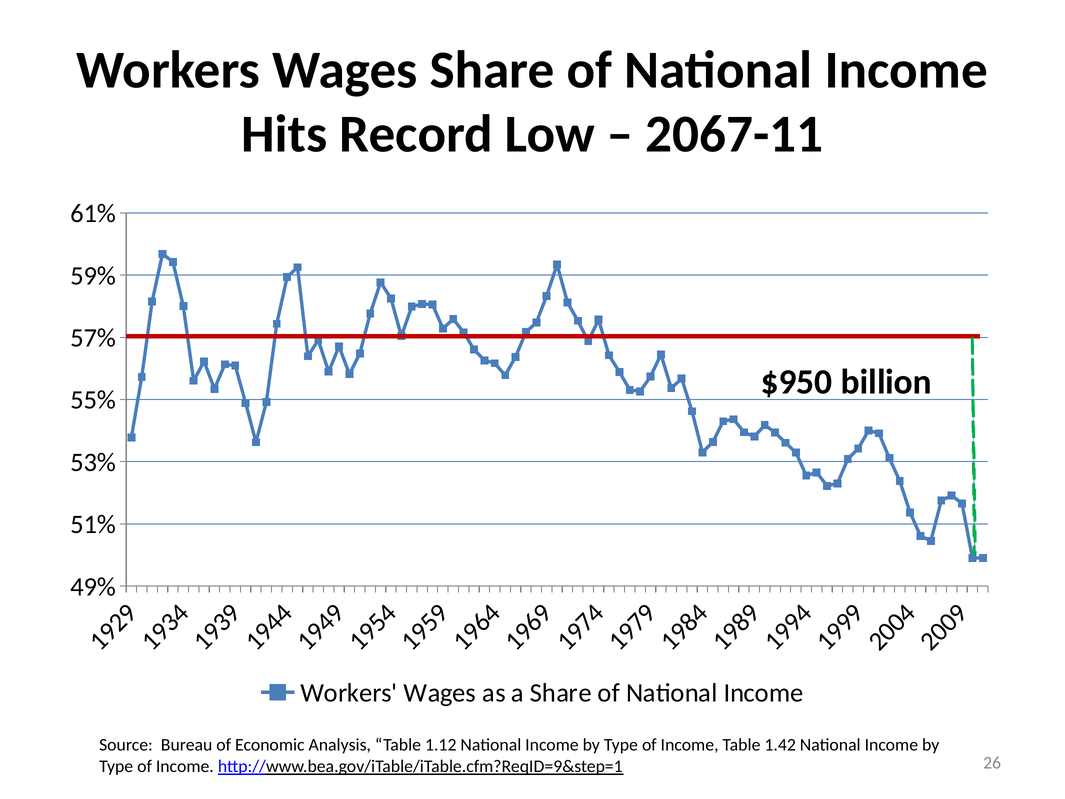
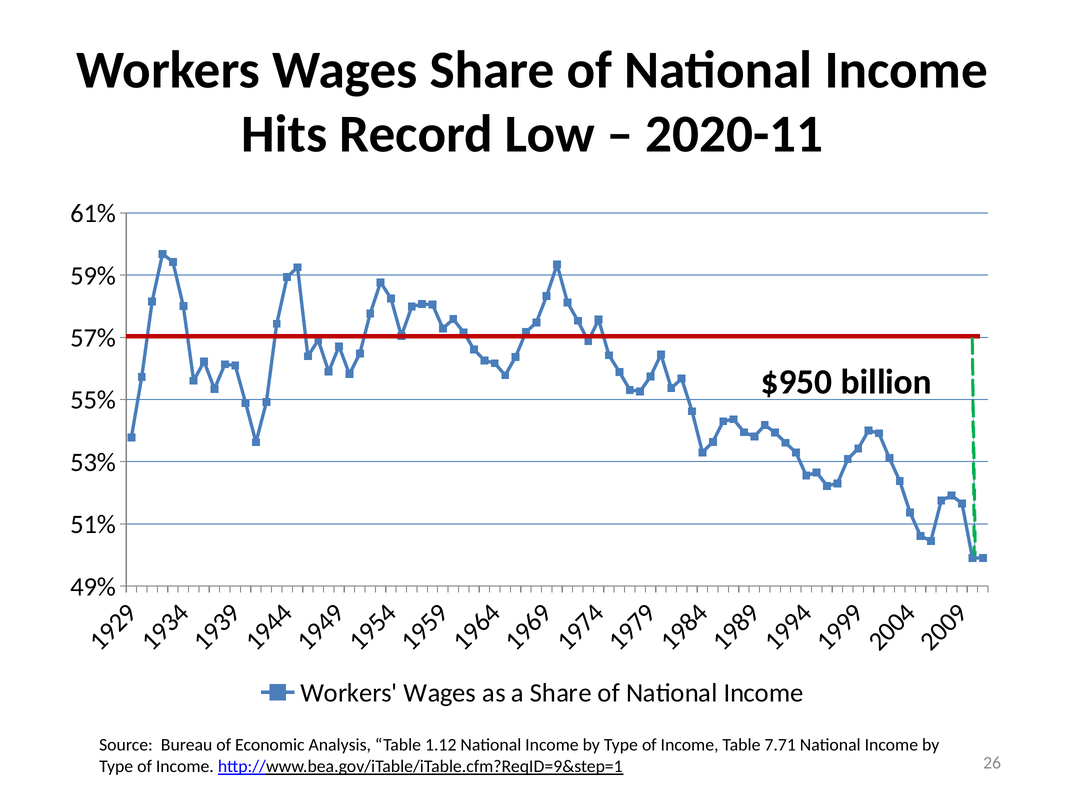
2067-11: 2067-11 -> 2020-11
1.42: 1.42 -> 7.71
